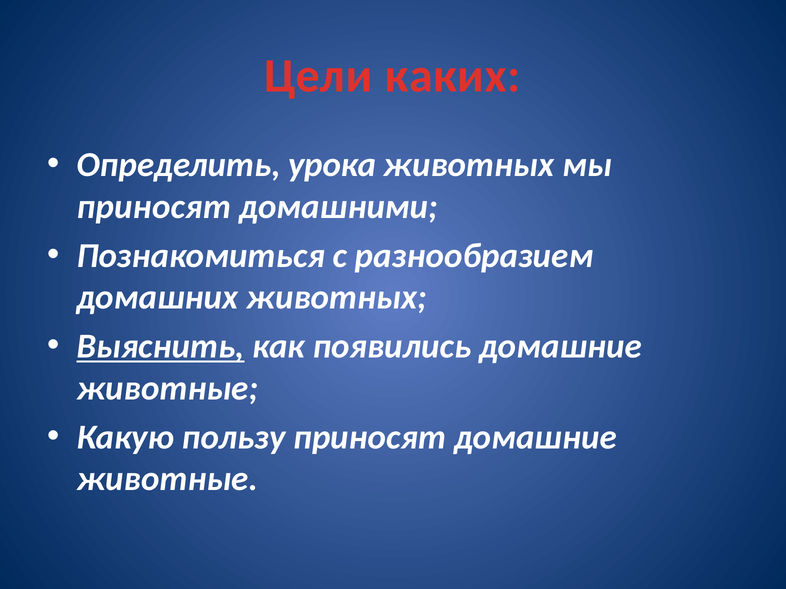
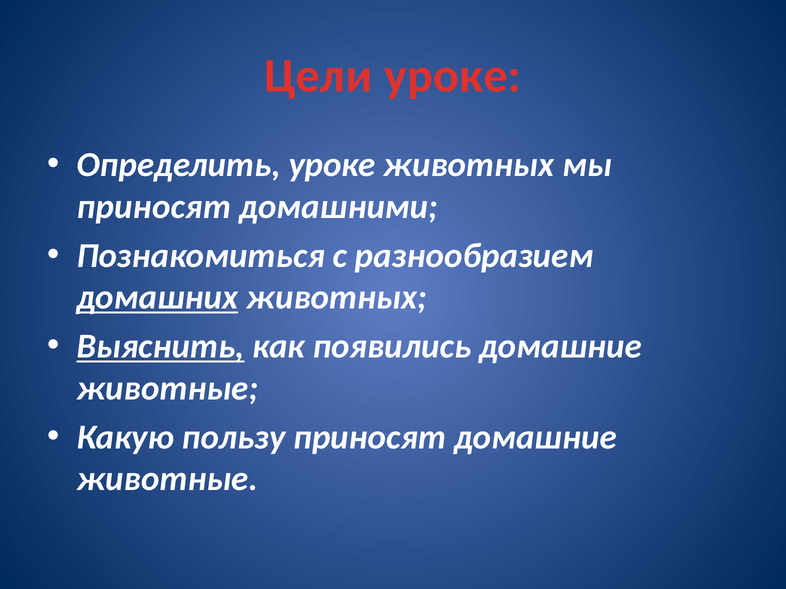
Цели каких: каких -> уроке
Определить урока: урока -> уроке
домашних underline: none -> present
